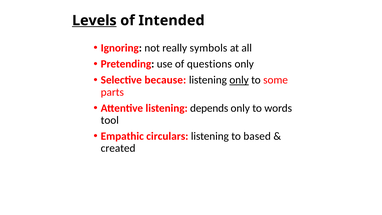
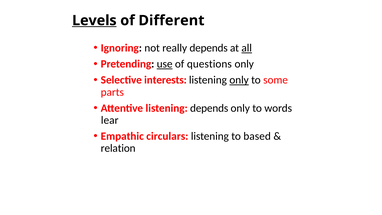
Intended: Intended -> Different
really symbols: symbols -> depends
all underline: none -> present
use underline: none -> present
because: because -> interests
tool: tool -> lear
created: created -> relation
